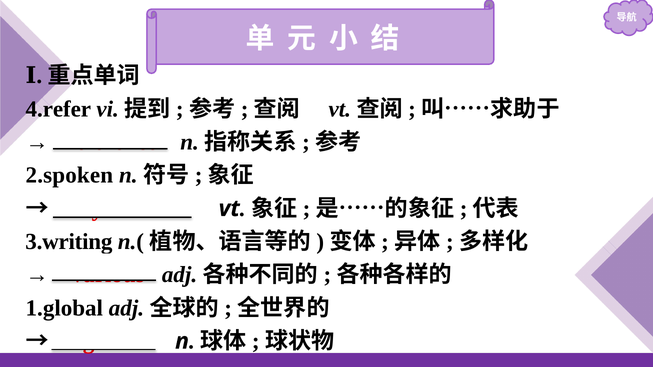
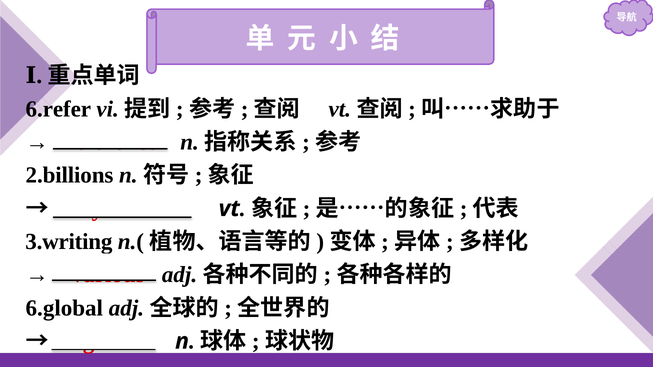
4.refer: 4.refer -> 6.refer
2.spoken: 2.spoken -> 2.billions
1.global: 1.global -> 6.global
